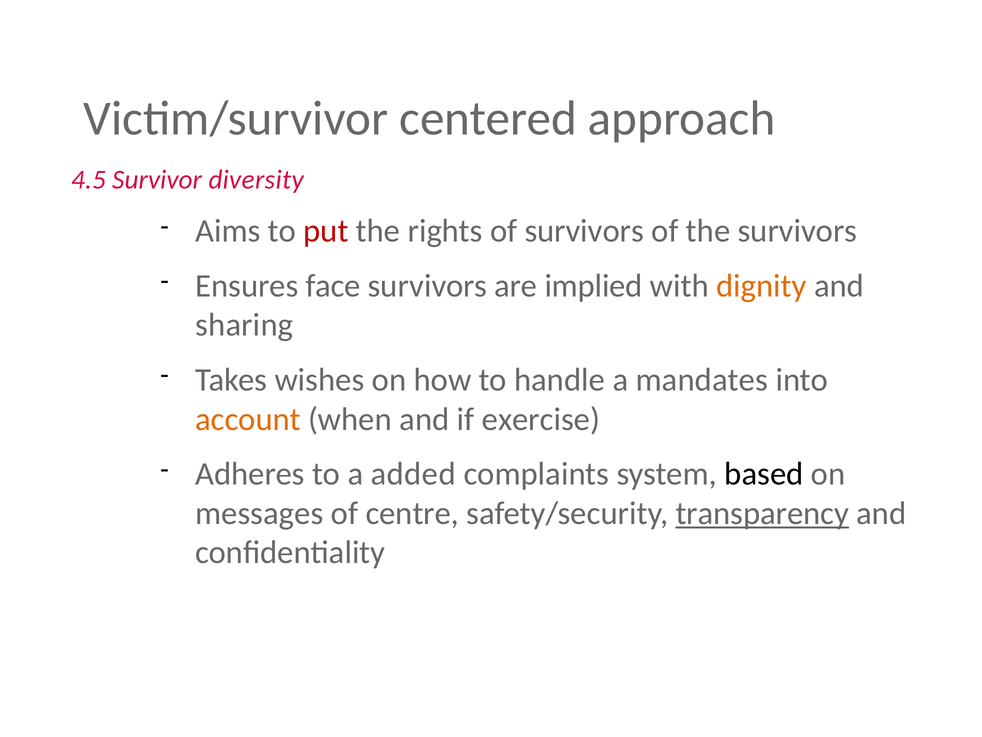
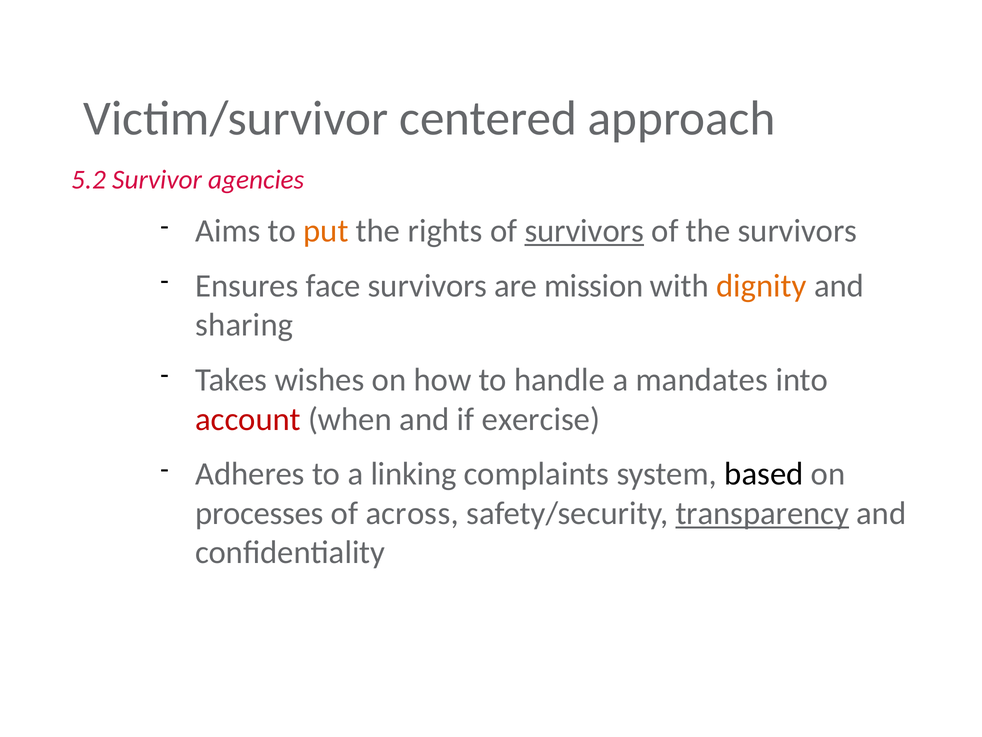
4.5: 4.5 -> 5.2
diversity: diversity -> agencies
put colour: red -> orange
survivors at (584, 231) underline: none -> present
implied: implied -> mission
account colour: orange -> red
added: added -> linking
messages: messages -> processes
centre: centre -> across
